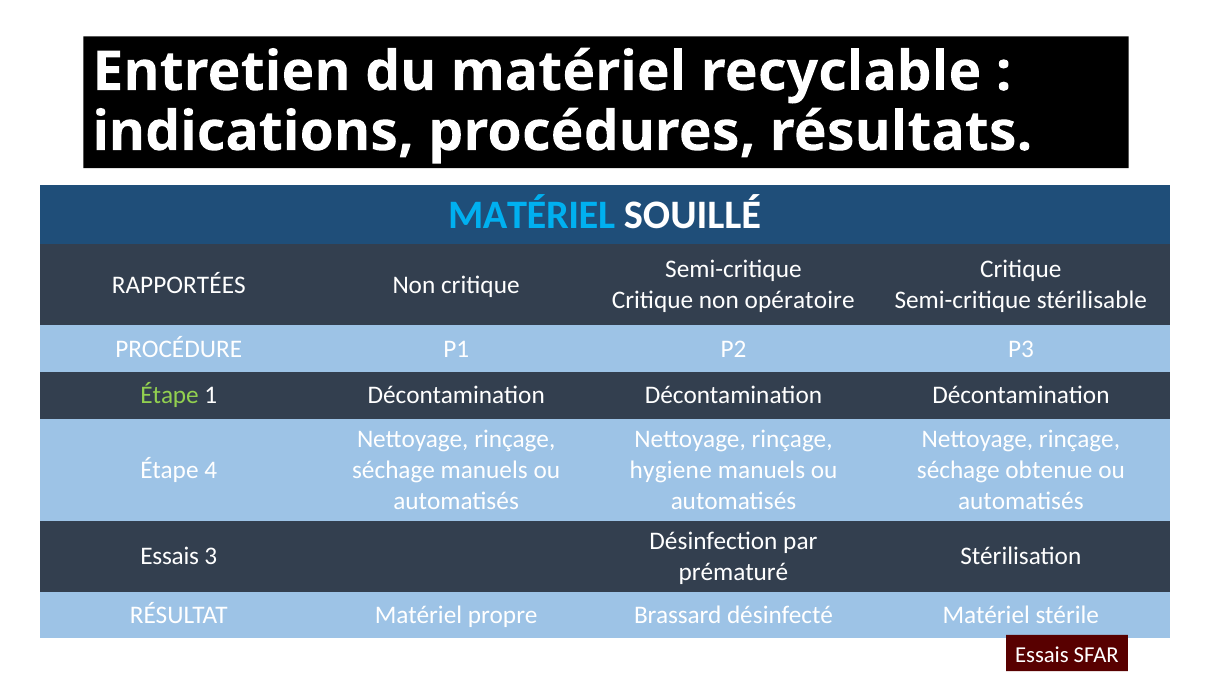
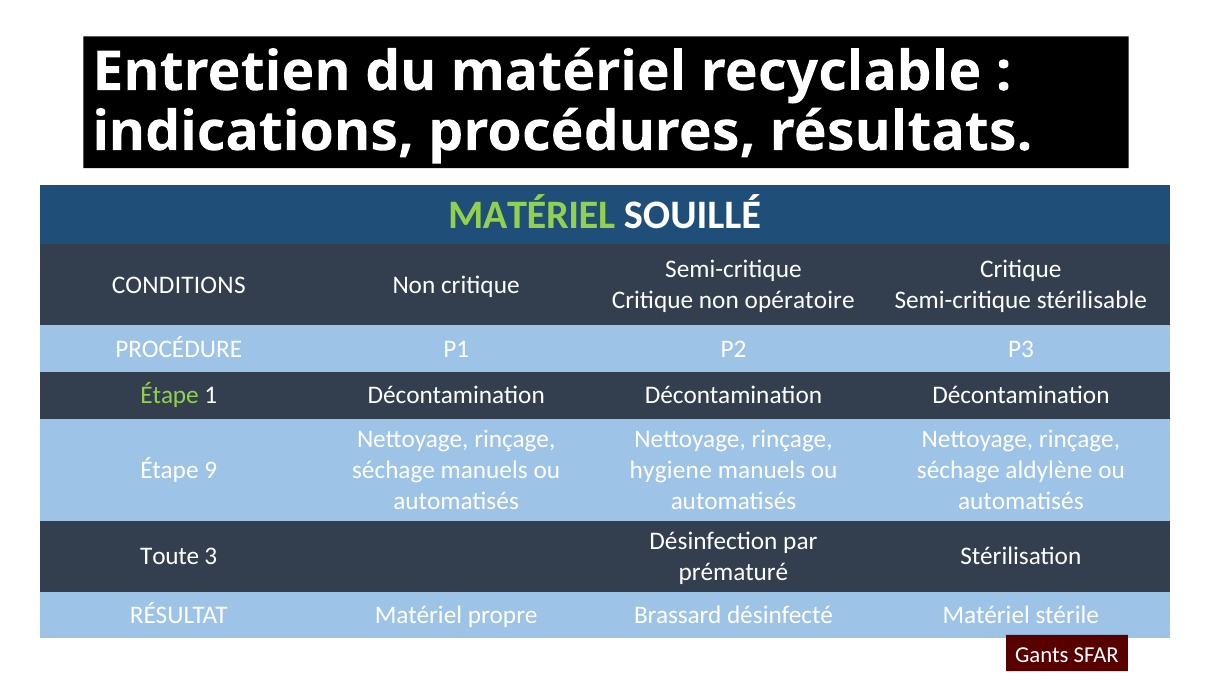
MATÉRIEL at (532, 215) colour: light blue -> light green
RAPPORTÉES: RAPPORTÉES -> CONDITIONS
4: 4 -> 9
obtenue: obtenue -> aldylène
Essais at (170, 556): Essais -> Toute
Essais at (1042, 654): Essais -> Gants
